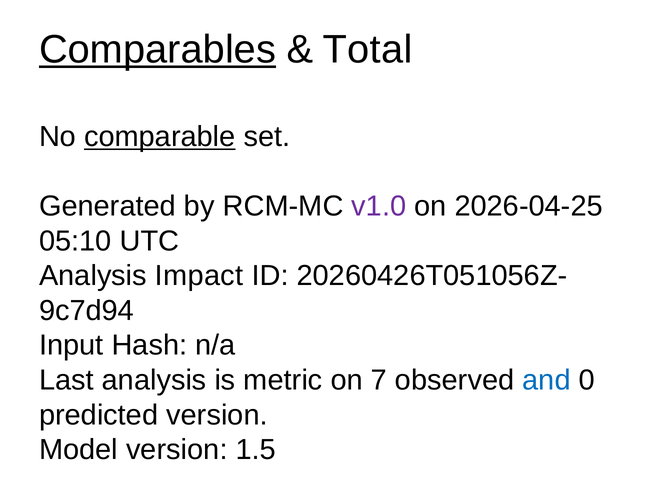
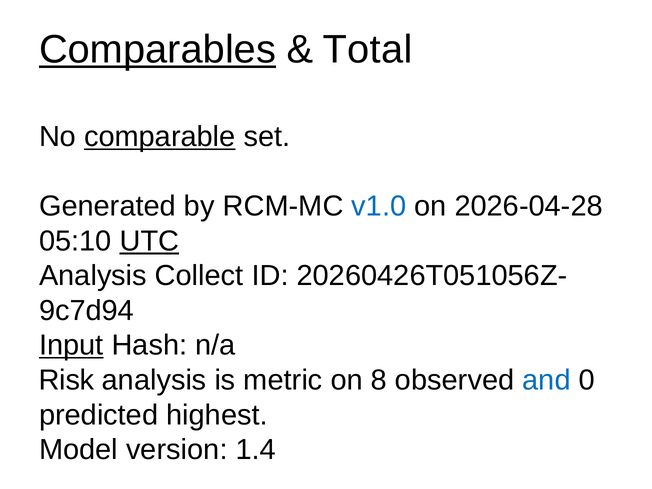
v1.0 colour: purple -> blue
2026-04-25: 2026-04-25 -> 2026-04-28
UTC underline: none -> present
Impact: Impact -> Collect
Input underline: none -> present
Last: Last -> Risk
7: 7 -> 8
predicted version: version -> highest
1.5: 1.5 -> 1.4
